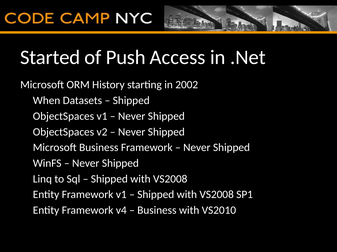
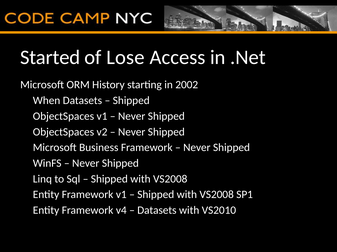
Push: Push -> Lose
Business at (157, 211): Business -> Datasets
